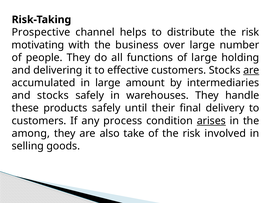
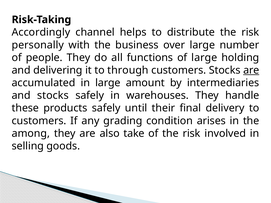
Prospective: Prospective -> Accordingly
motivating: motivating -> personally
effective: effective -> through
process: process -> grading
arises underline: present -> none
